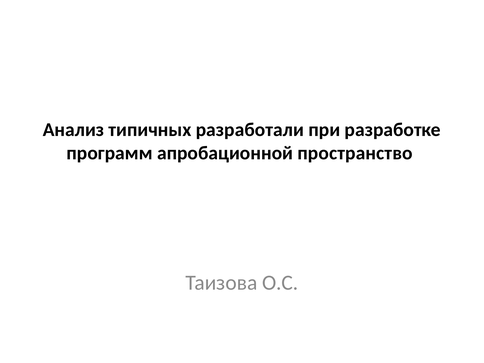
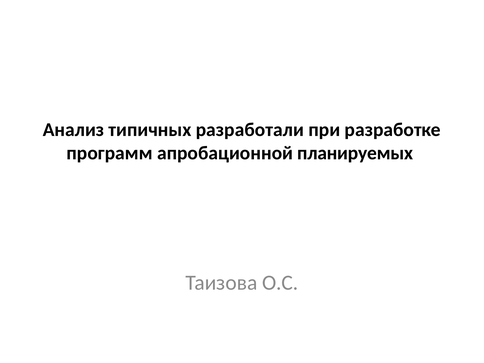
пространство: пространство -> планируемых
